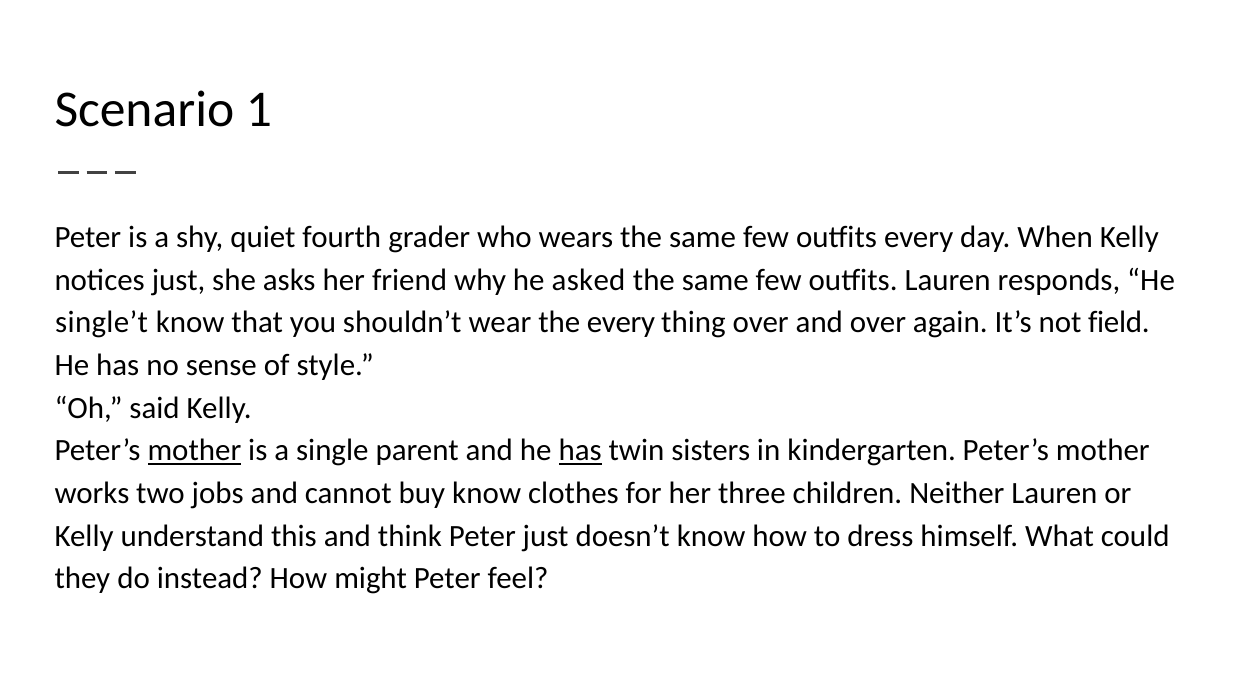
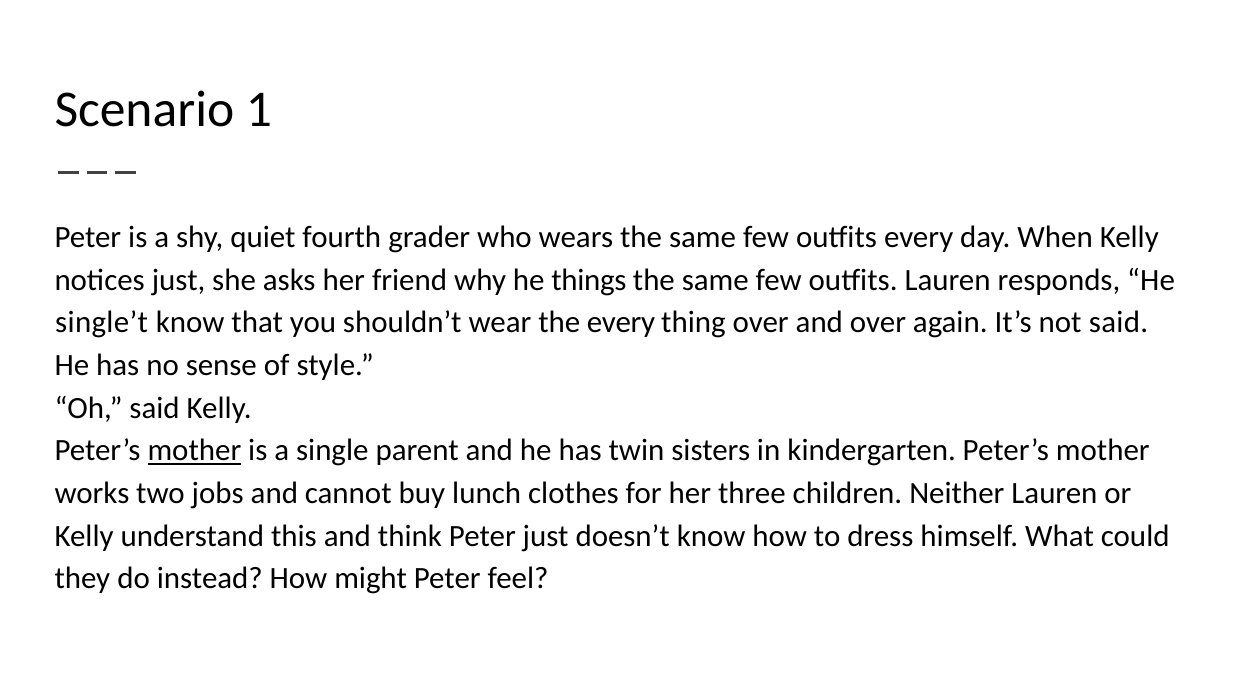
asked: asked -> things
not field: field -> said
has at (580, 451) underline: present -> none
buy know: know -> lunch
